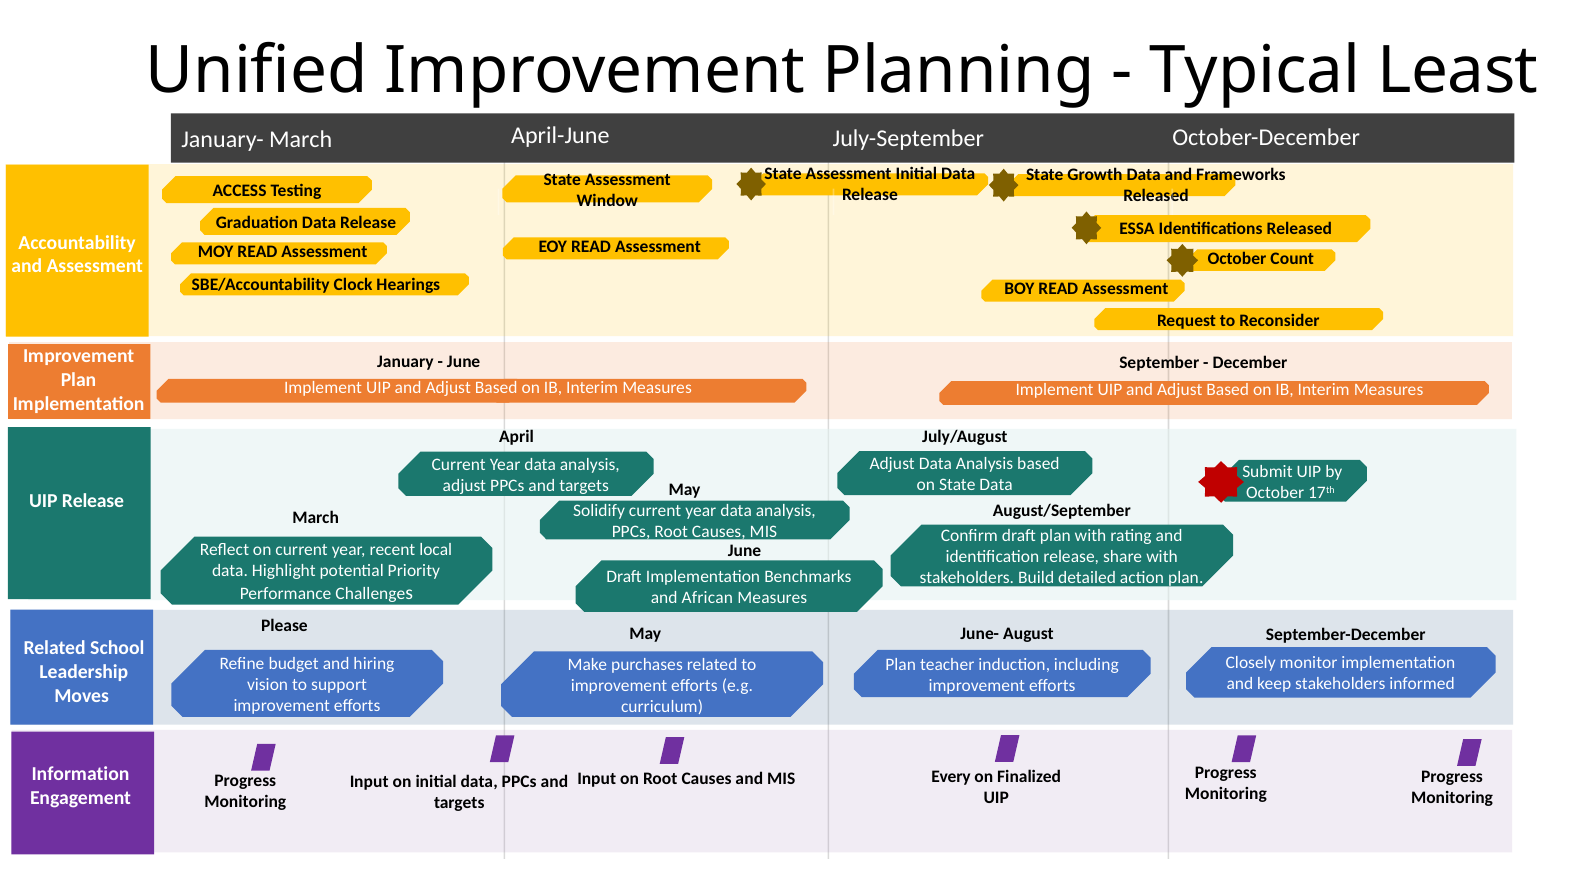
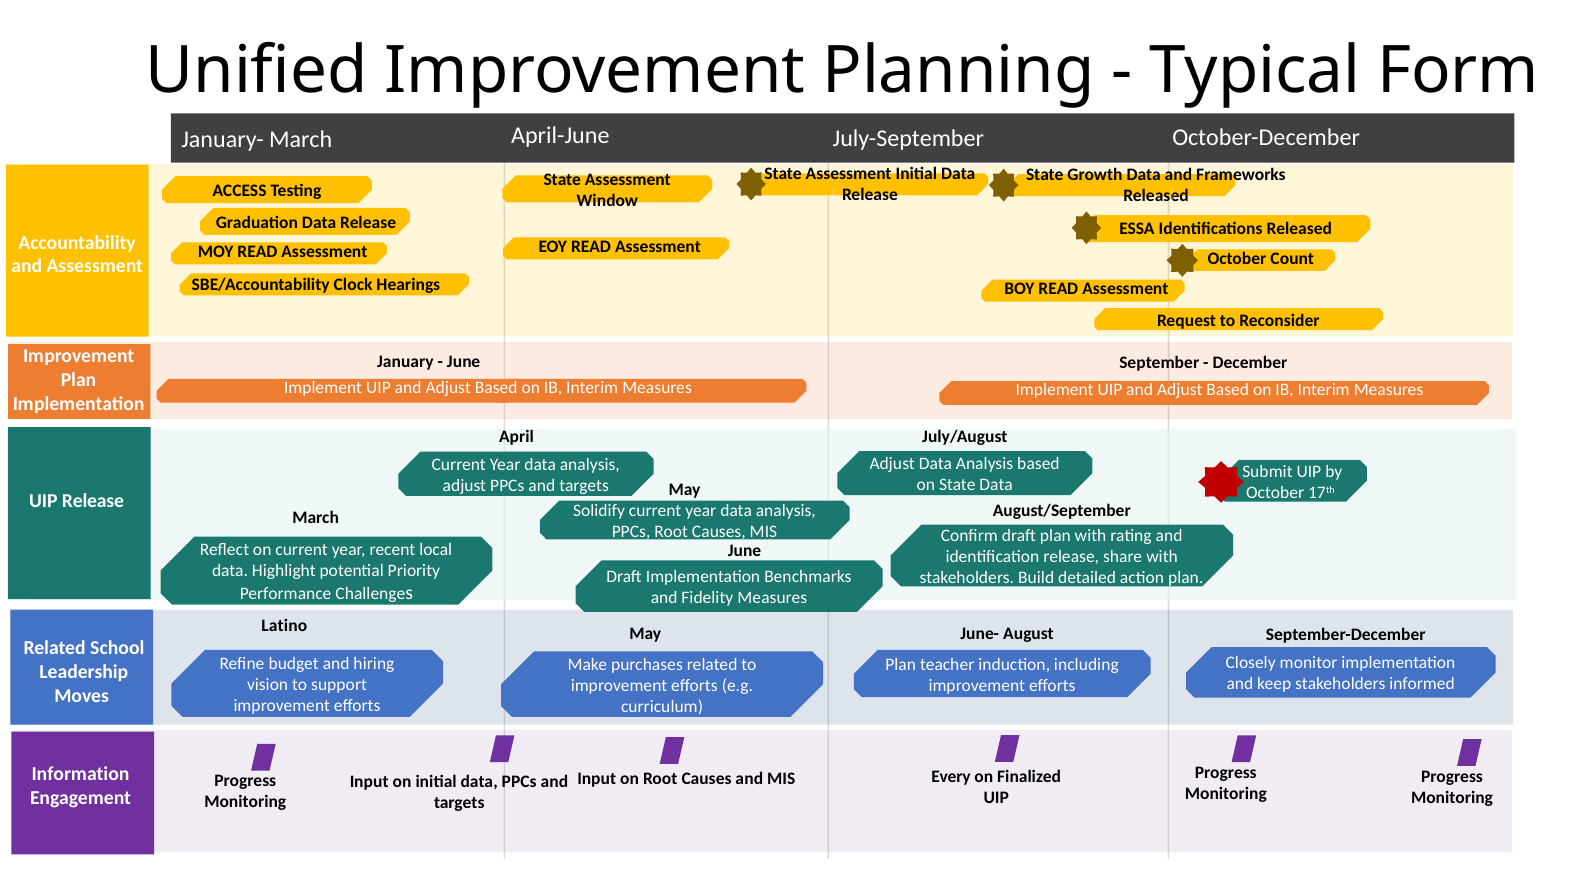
Least: Least -> Form
African: African -> Fidelity
Please: Please -> Latino
